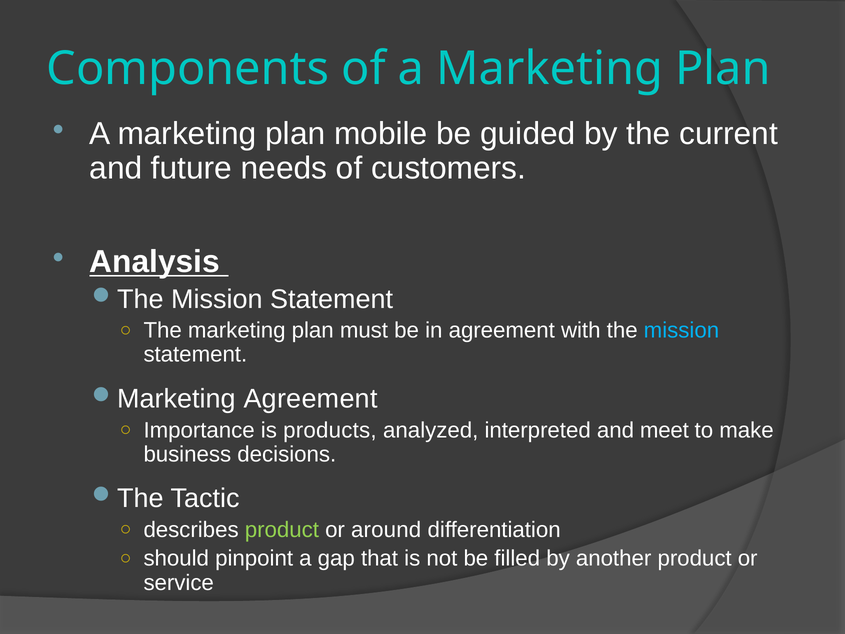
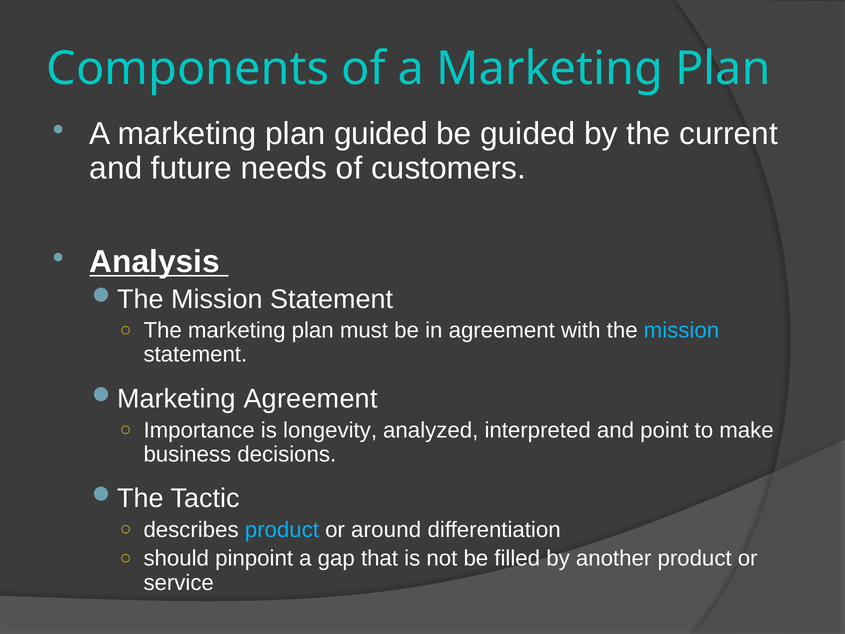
plan mobile: mobile -> guided
products: products -> longevity
meet: meet -> point
product at (282, 530) colour: light green -> light blue
